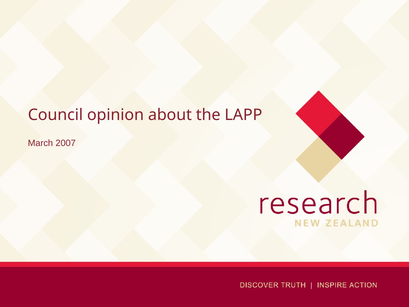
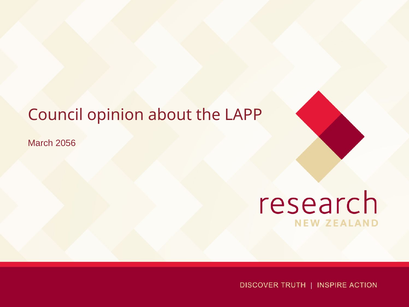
2007: 2007 -> 2056
